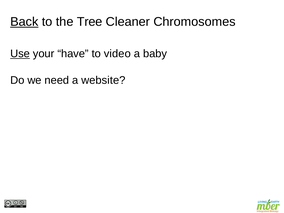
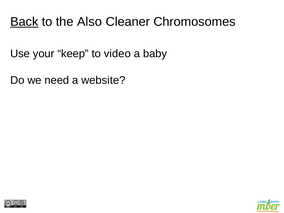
Tree: Tree -> Also
Use underline: present -> none
have: have -> keep
